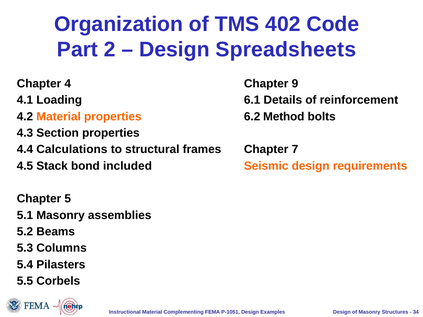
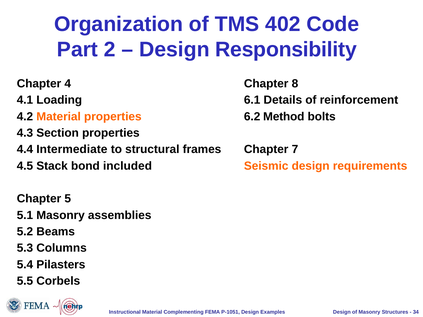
Spreadsheets: Spreadsheets -> Responsibility
9: 9 -> 8
Calculations: Calculations -> Intermediate
